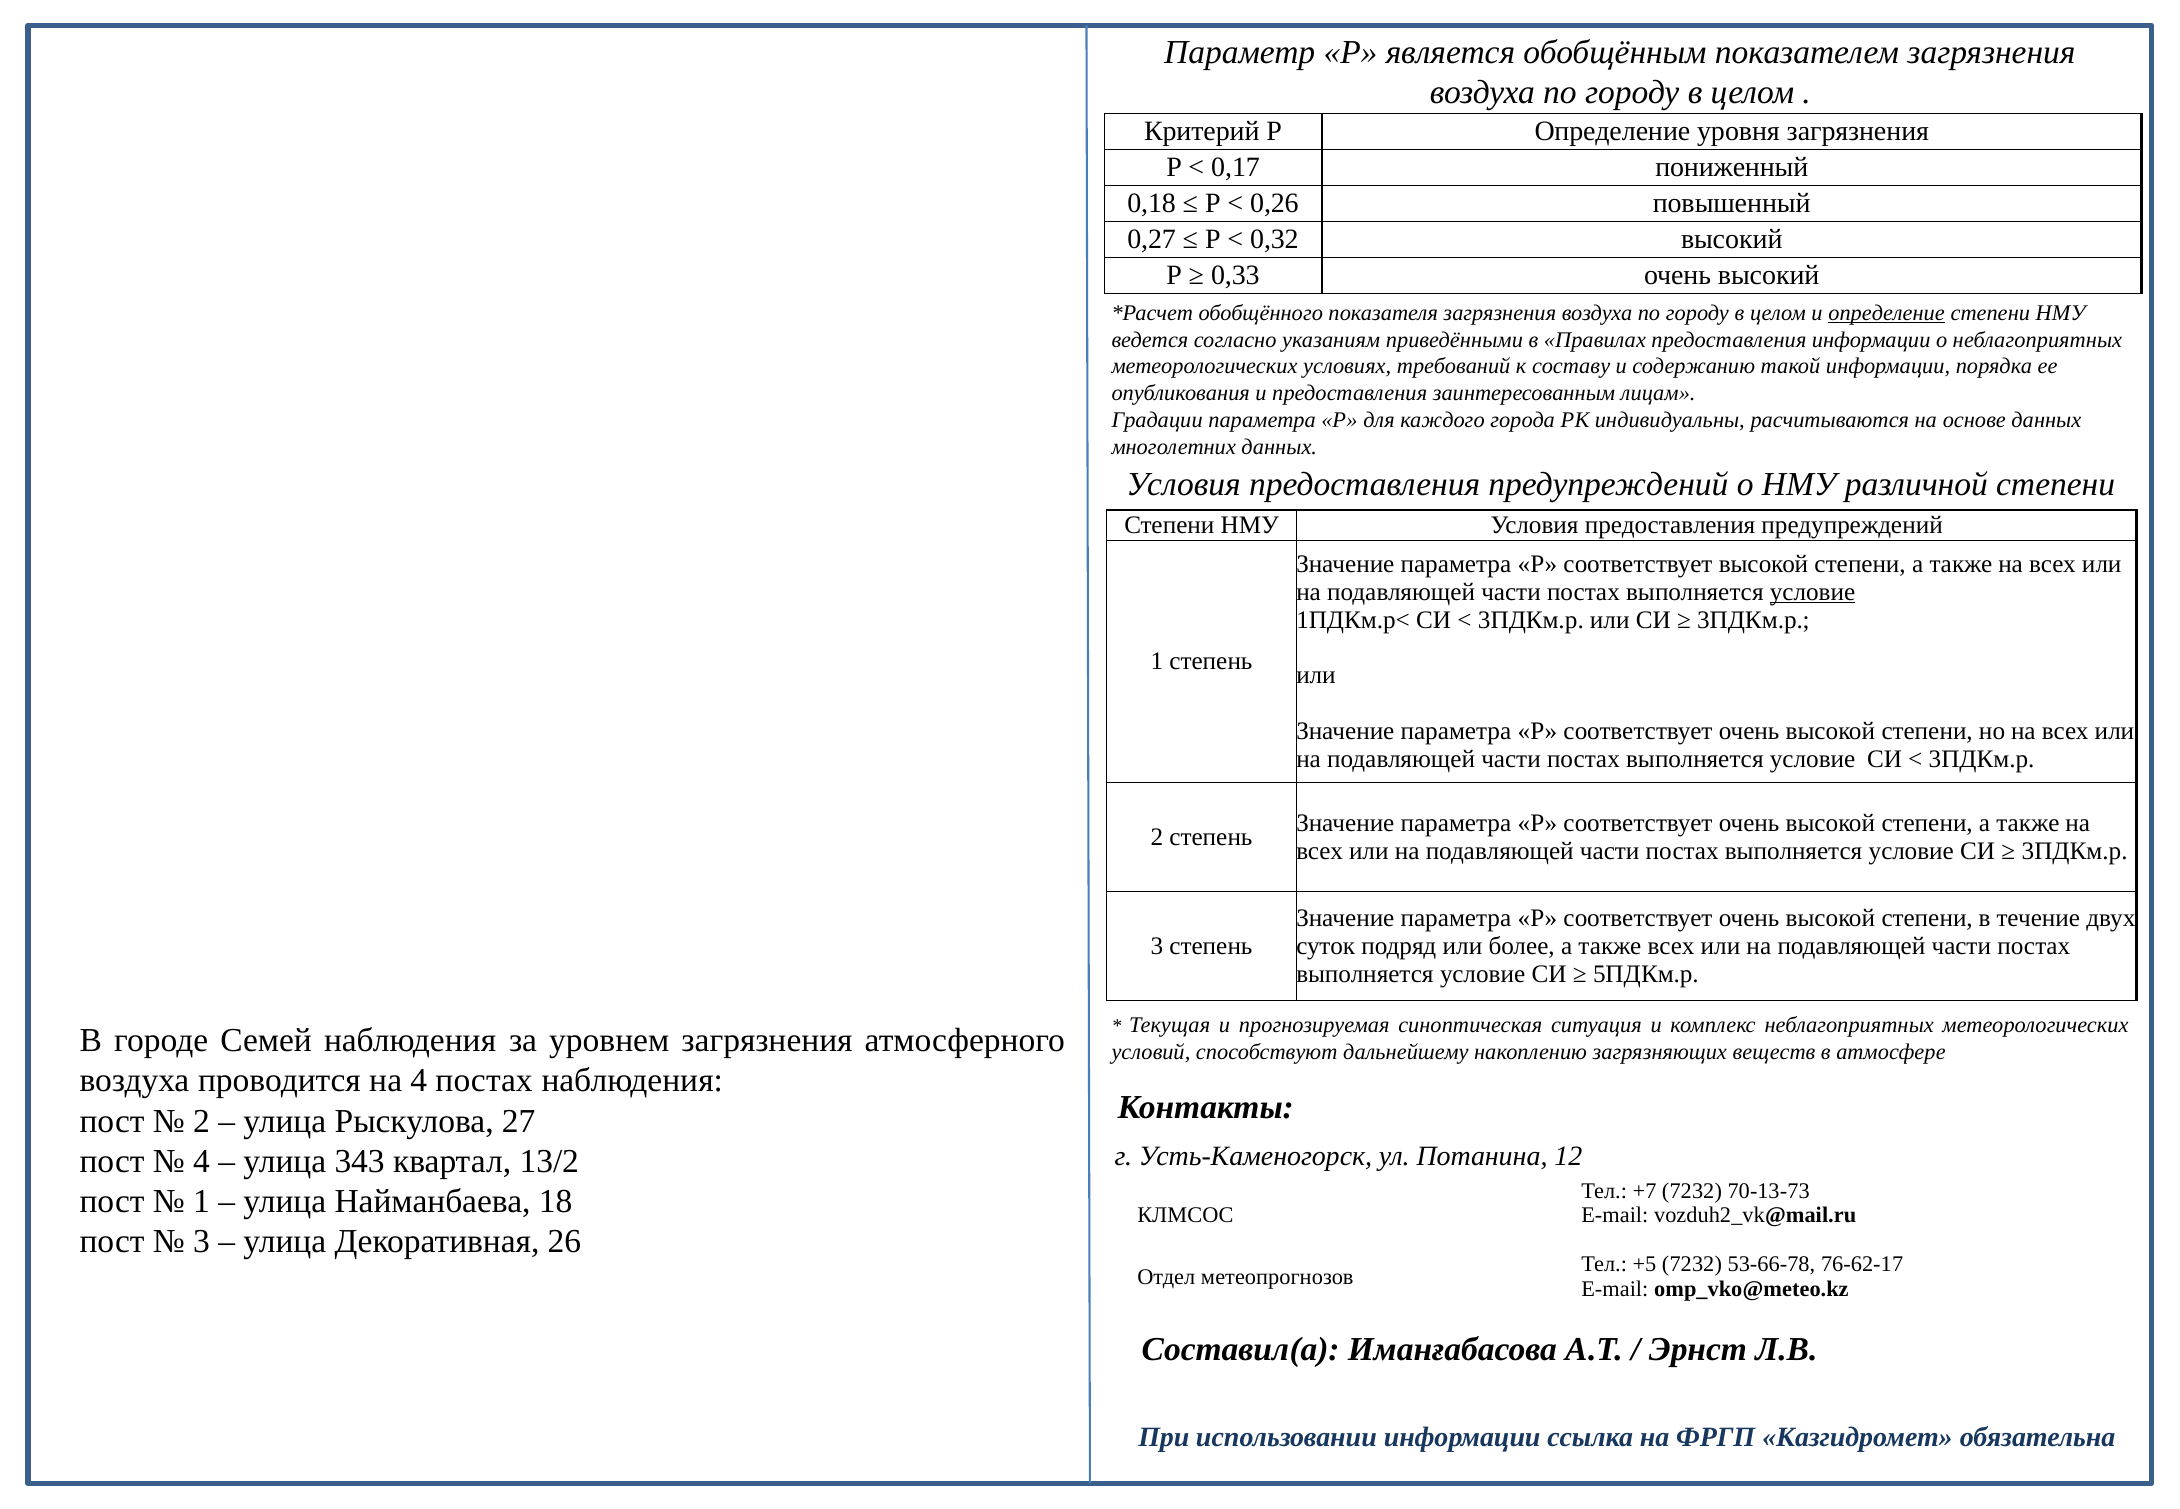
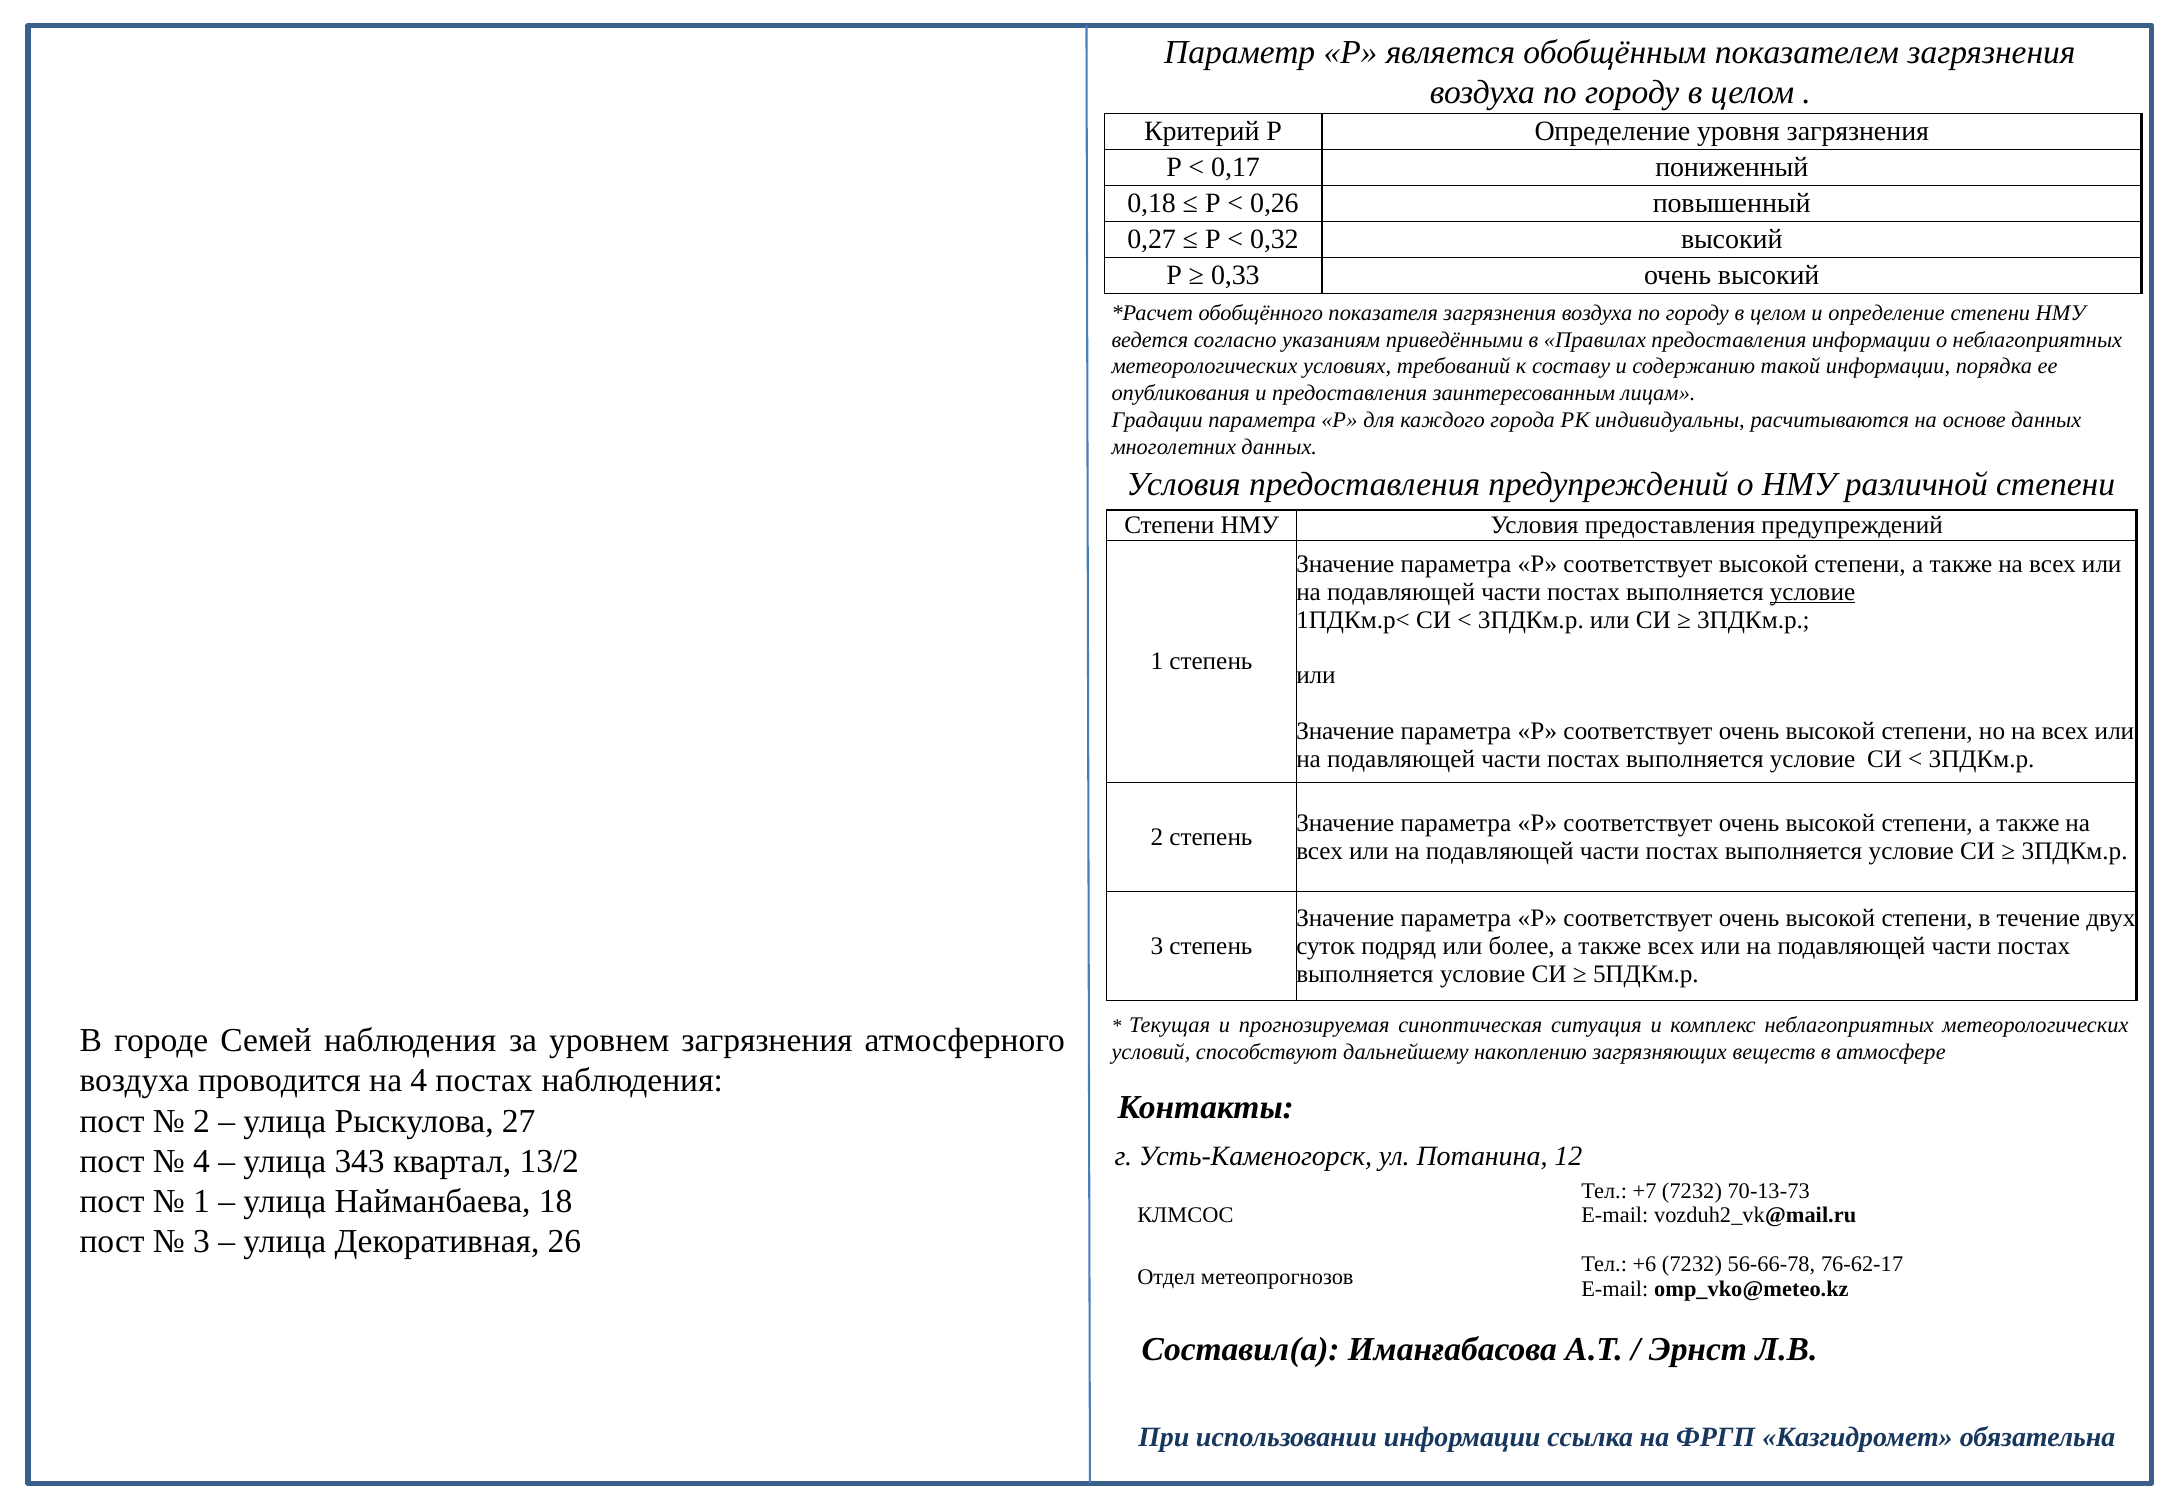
определение at (1887, 313) underline: present -> none
+5: +5 -> +6
53-66-78: 53-66-78 -> 56-66-78
